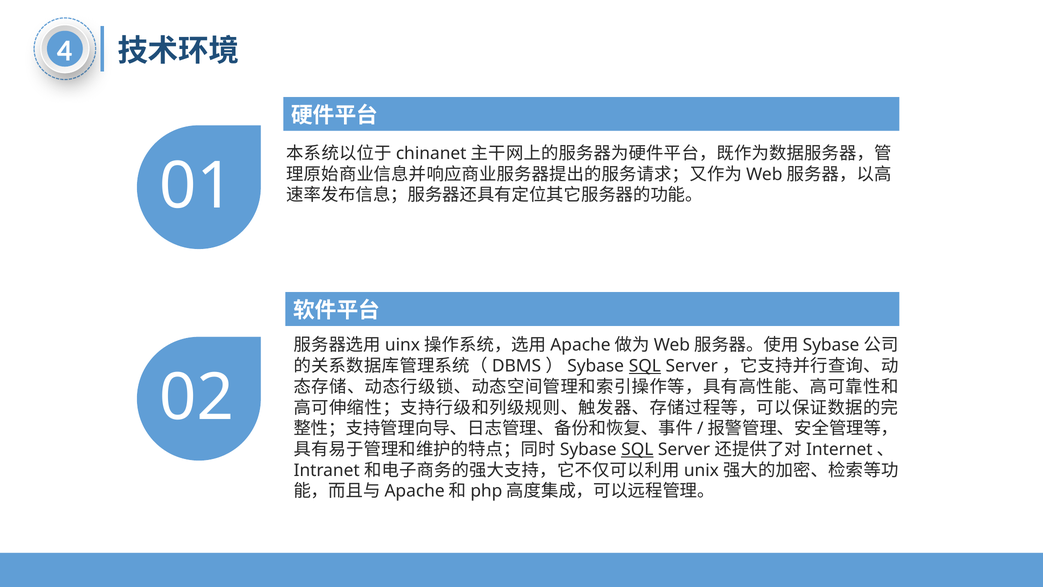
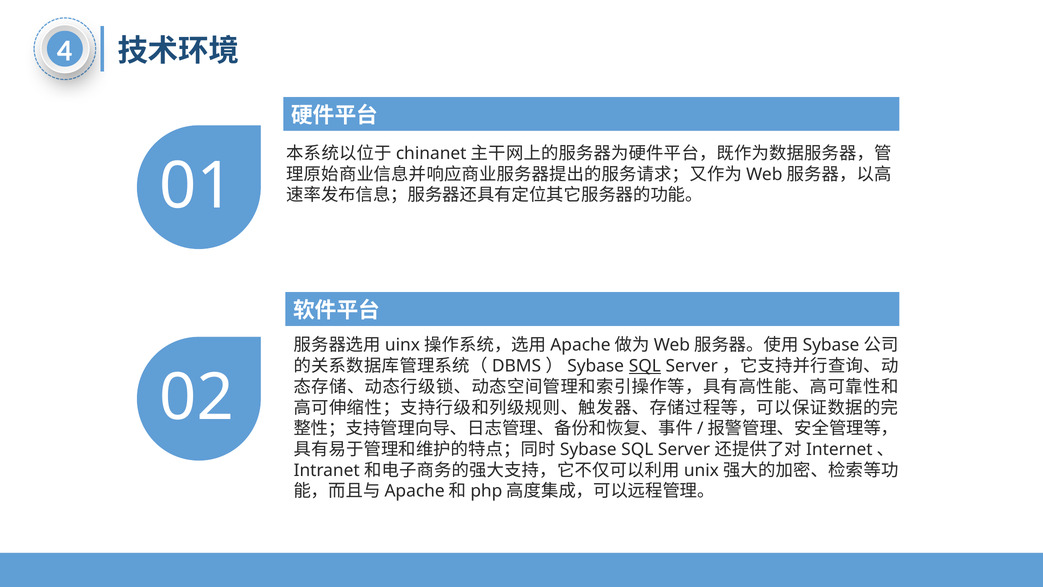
SQL at (637, 449) underline: present -> none
